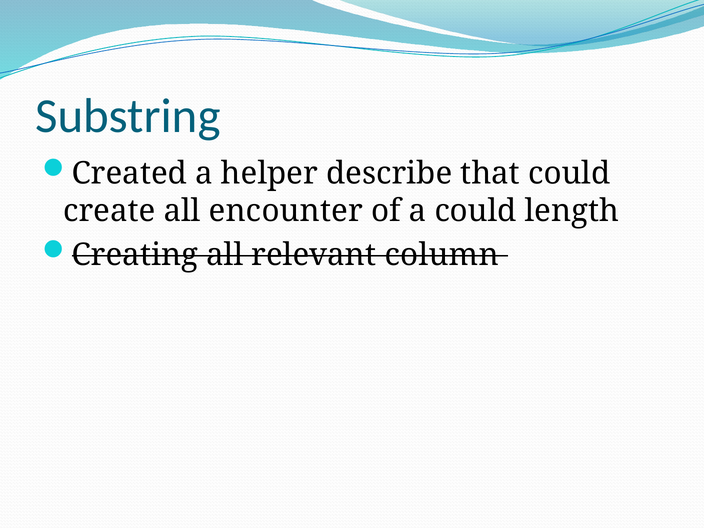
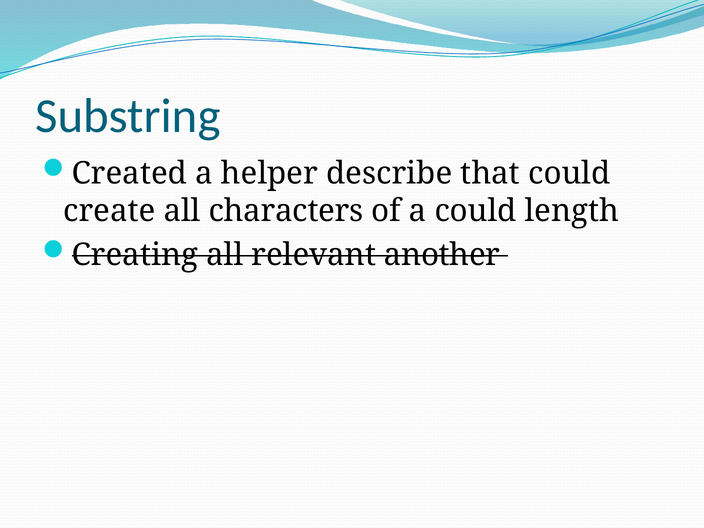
encounter: encounter -> characters
column: column -> another
